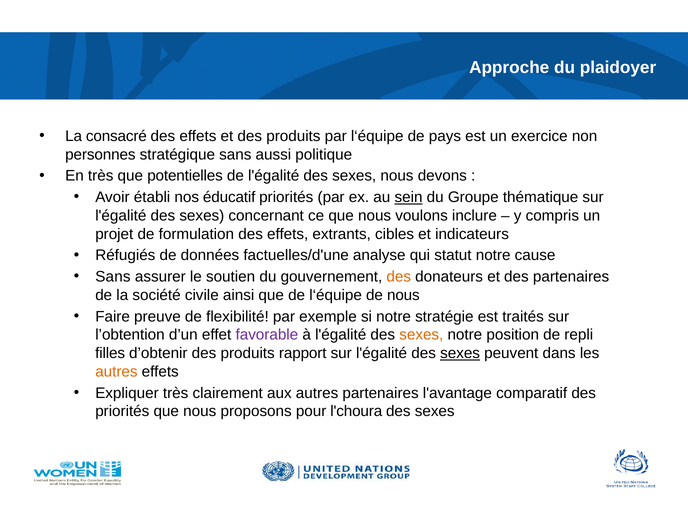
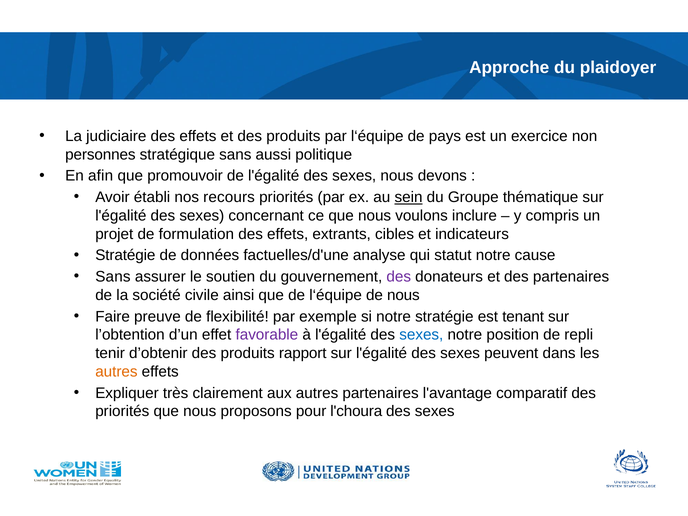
consacré: consacré -> judiciaire
En très: très -> afin
potentielles: potentielles -> promouvoir
éducatif: éducatif -> recours
Réfugiés at (125, 255): Réfugiés -> Stratégie
des at (399, 277) colour: orange -> purple
traités: traités -> tenant
sexes at (421, 335) colour: orange -> blue
filles: filles -> tenir
sexes at (460, 353) underline: present -> none
